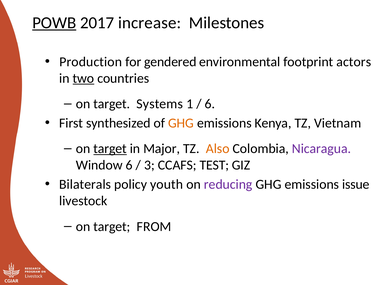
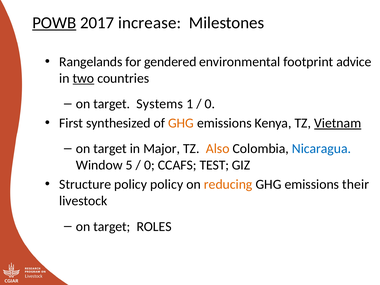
Production: Production -> Rangelands
actors: actors -> advice
6 at (210, 104): 6 -> 0
Vietnam underline: none -> present
target at (110, 149) underline: present -> none
Nicaragua colour: purple -> blue
Window 6: 6 -> 5
3 at (149, 165): 3 -> 0
Bilaterals: Bilaterals -> Structure
policy youth: youth -> policy
reducing colour: purple -> orange
issue: issue -> their
FROM: FROM -> ROLES
